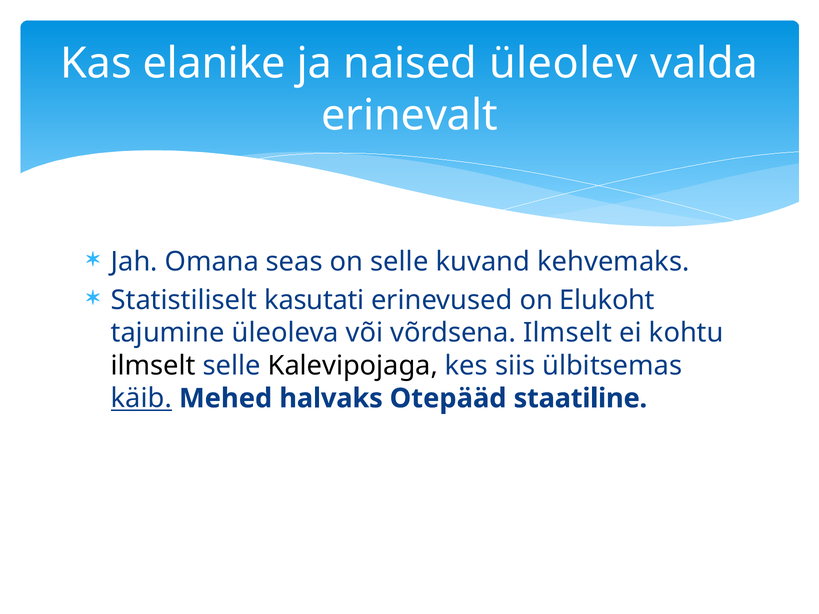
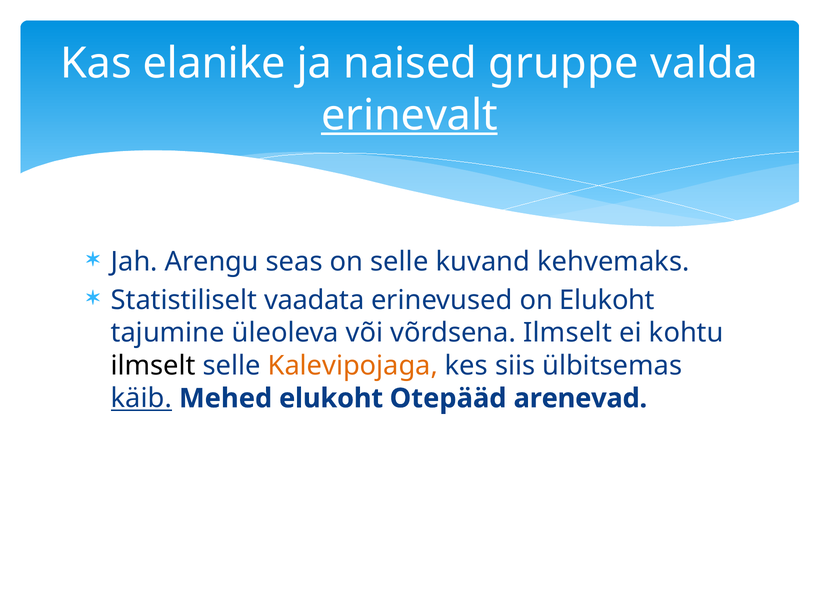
üleolev: üleolev -> gruppe
erinevalt underline: none -> present
Omana: Omana -> Arengu
kasutati: kasutati -> vaadata
Kalevipojaga colour: black -> orange
Mehed halvaks: halvaks -> elukoht
staatiline: staatiline -> arenevad
